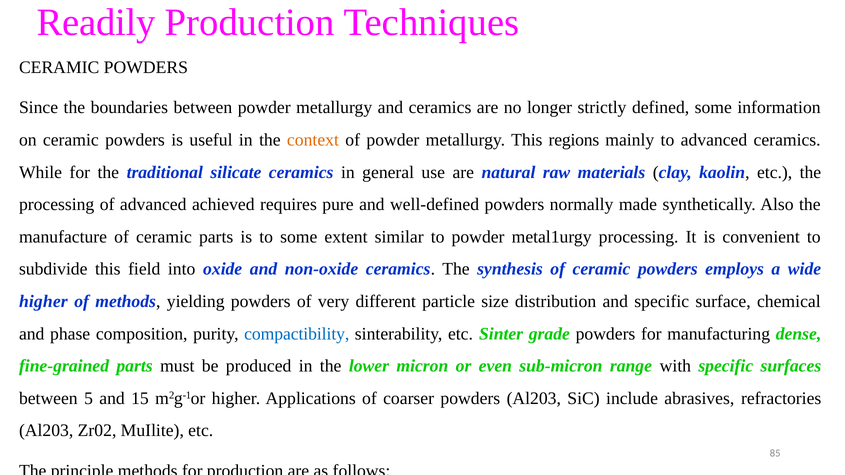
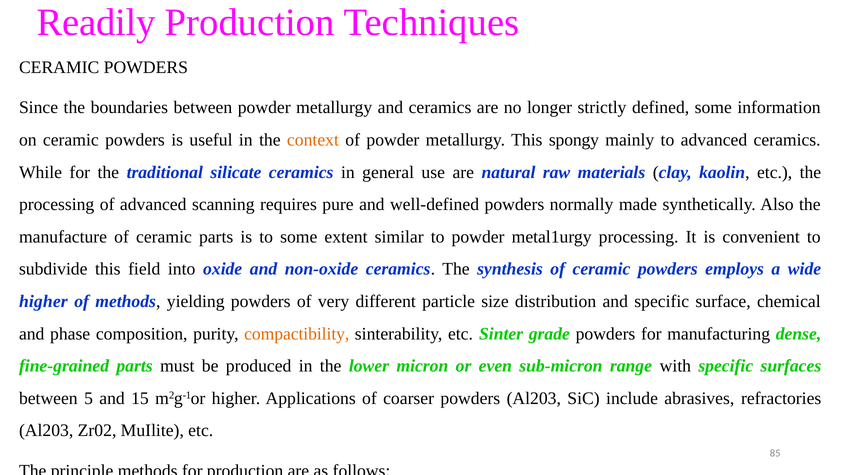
regions: regions -> spongy
achieved: achieved -> scanning
compactibility colour: blue -> orange
